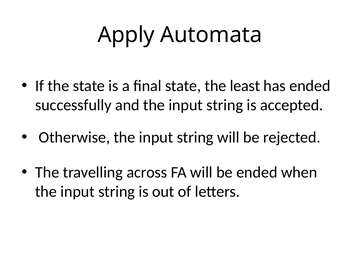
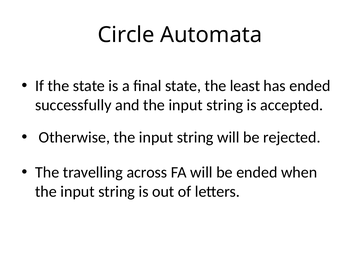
Apply: Apply -> Circle
